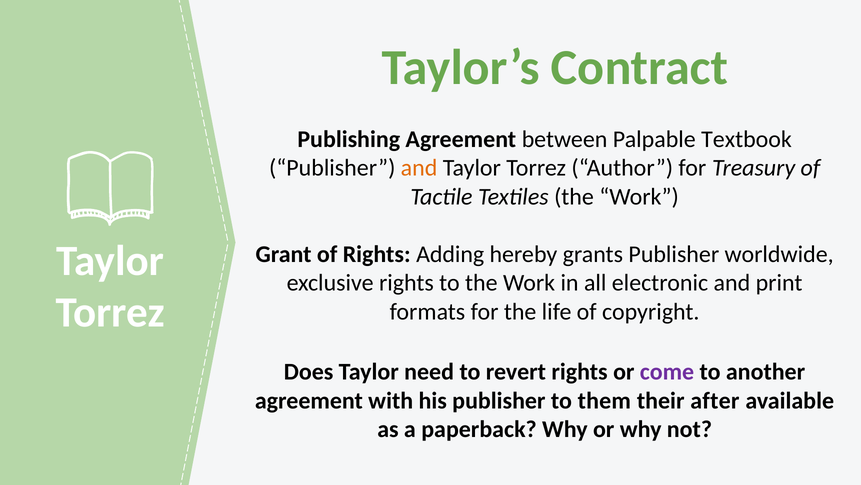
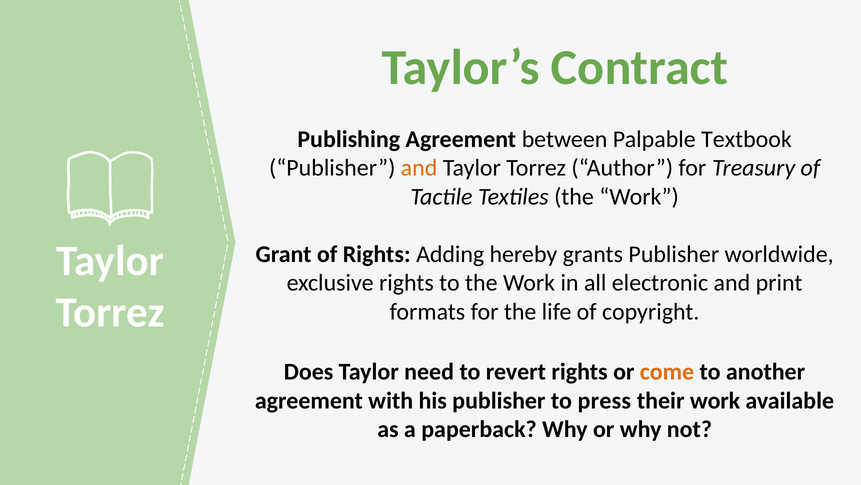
come colour: purple -> orange
them: them -> press
their after: after -> work
